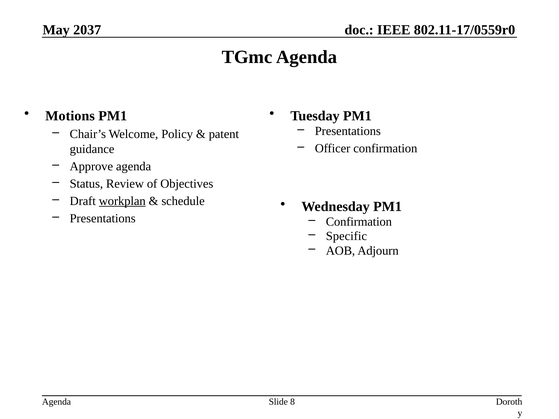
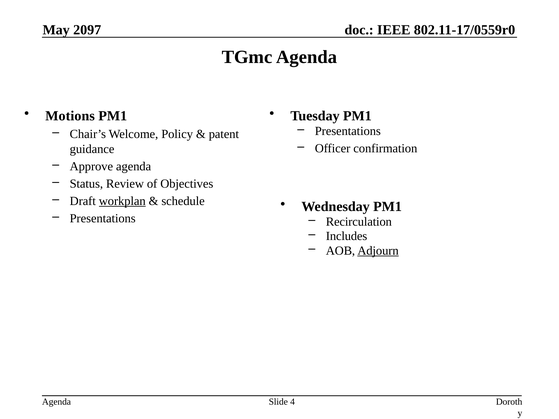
2037: 2037 -> 2097
Confirmation at (359, 222): Confirmation -> Recirculation
Specific: Specific -> Includes
Adjourn underline: none -> present
8: 8 -> 4
